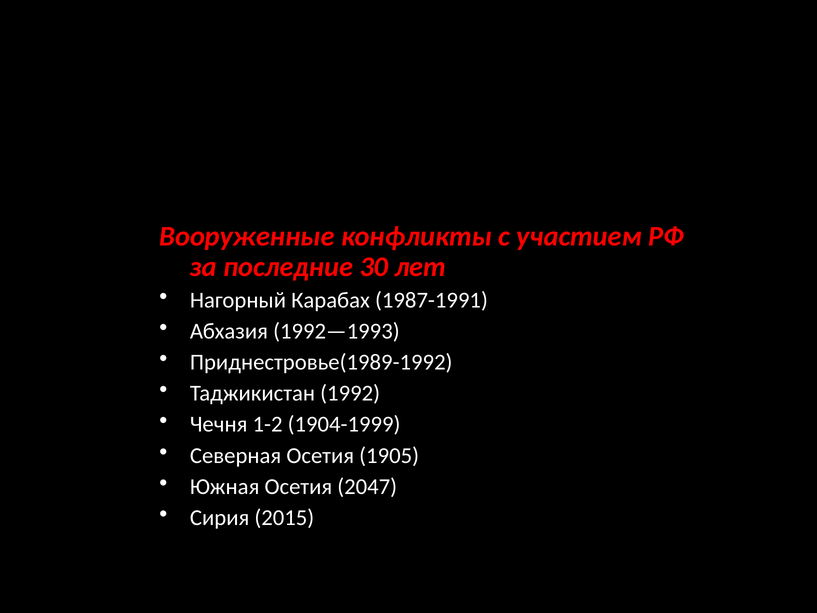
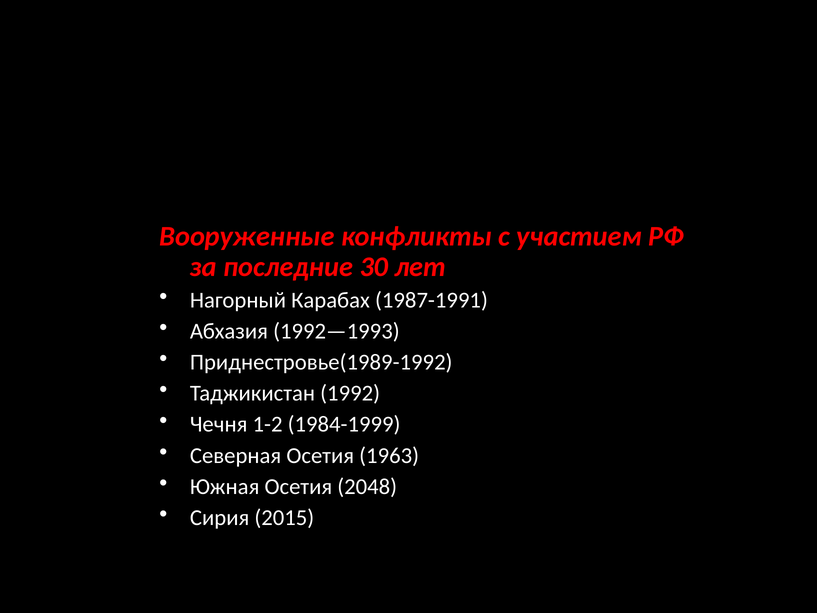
1904-1999: 1904-1999 -> 1984-1999
1905: 1905 -> 1963
2047: 2047 -> 2048
